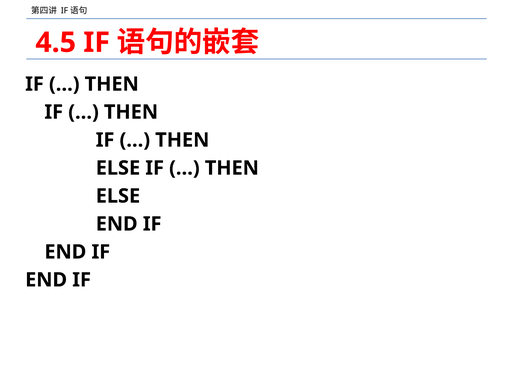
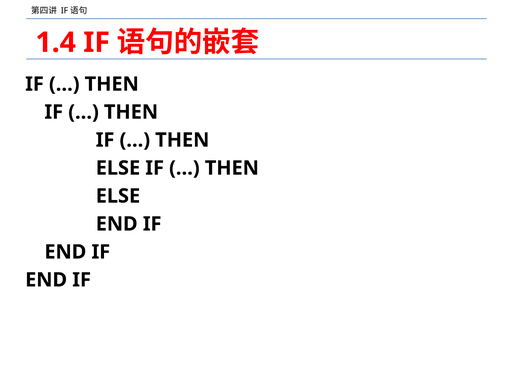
4.5: 4.5 -> 1.4
